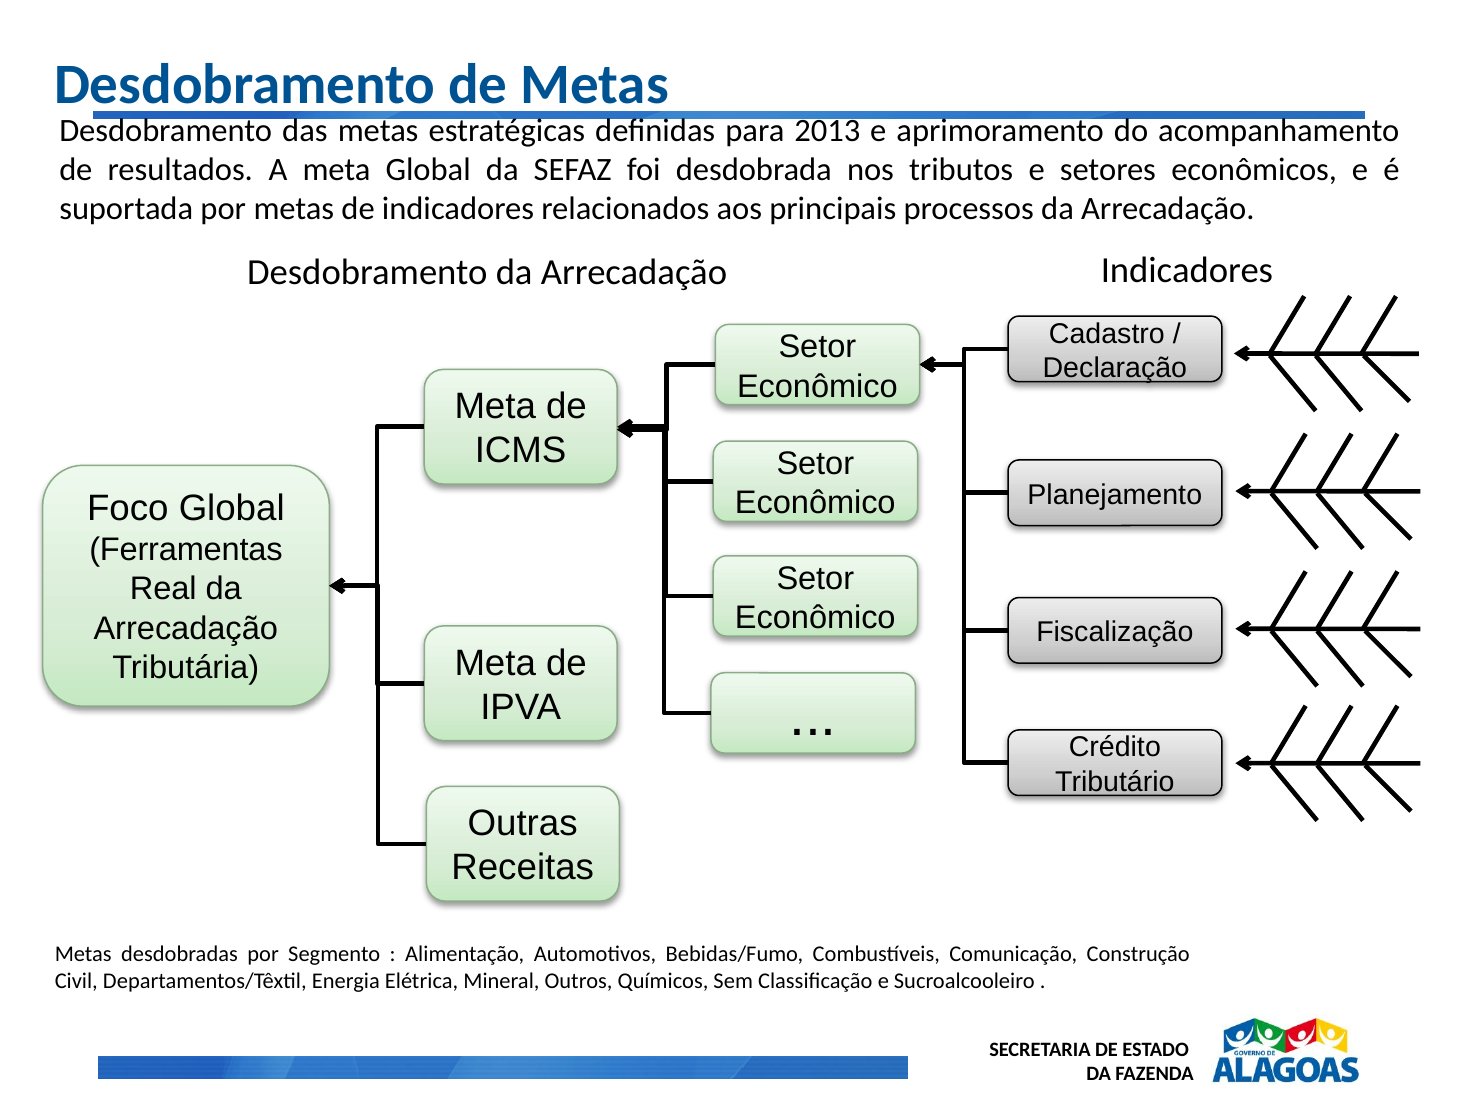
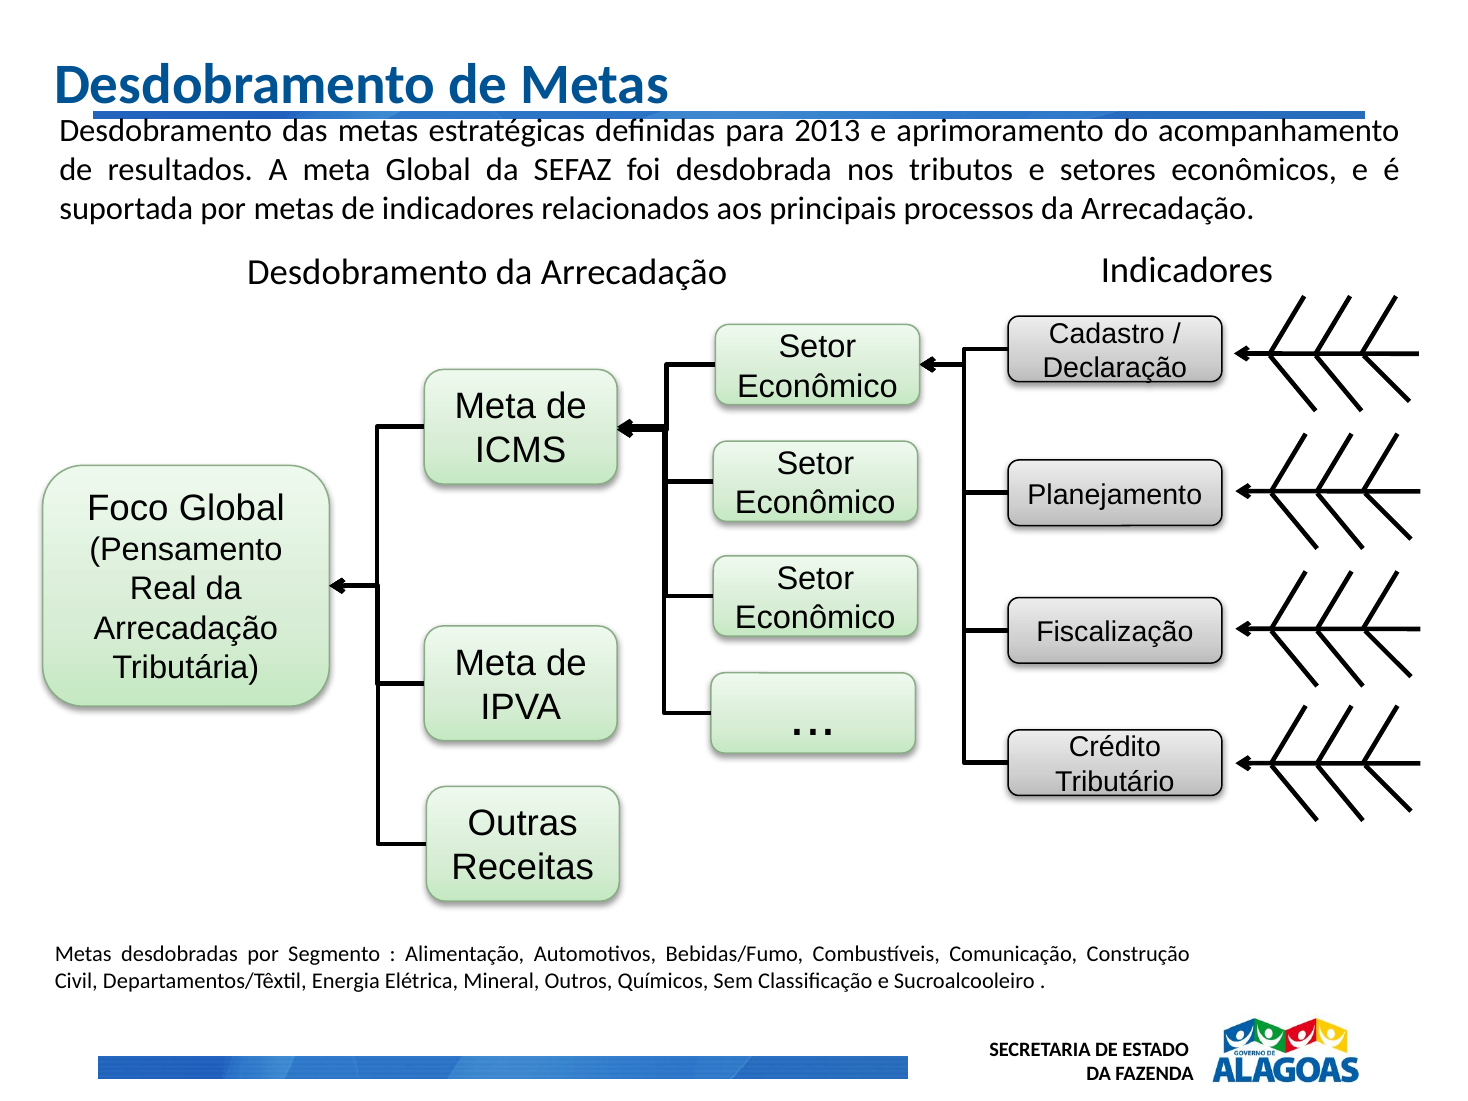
Ferramentas: Ferramentas -> Pensamento
